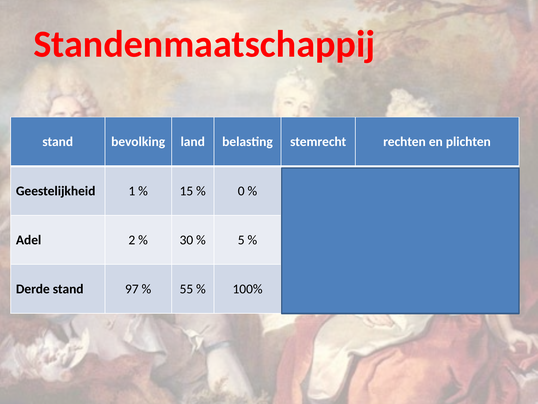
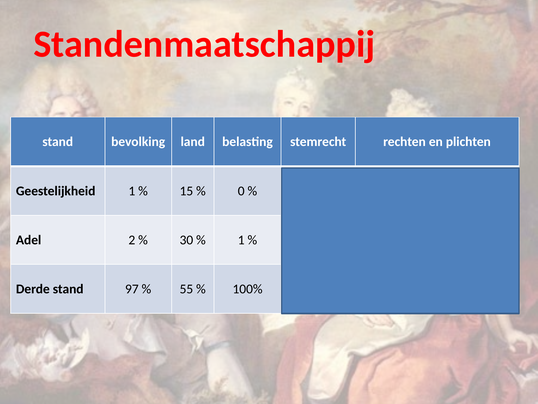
5 at (241, 240): 5 -> 1
